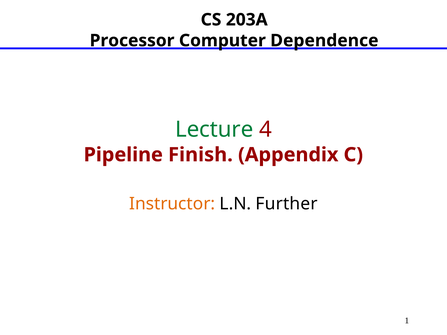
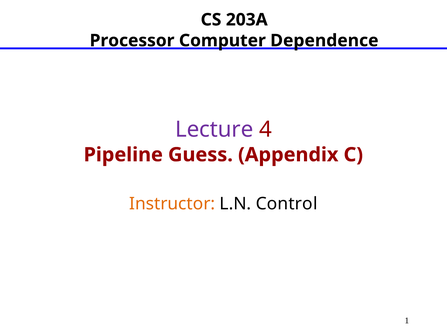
Lecture colour: green -> purple
Finish: Finish -> Guess
Further: Further -> Control
